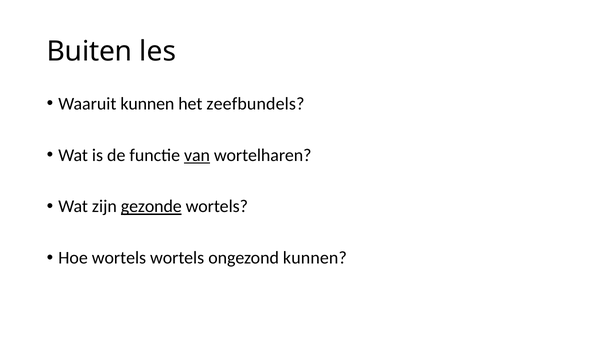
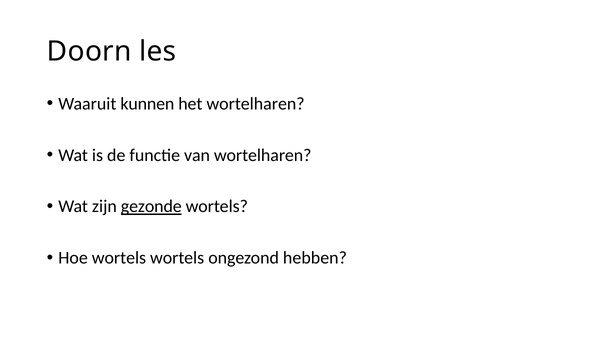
Buiten: Buiten -> Doorn
het zeefbundels: zeefbundels -> wortelharen
van underline: present -> none
ongezond kunnen: kunnen -> hebben
